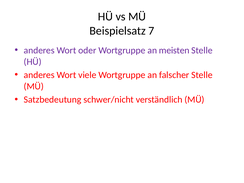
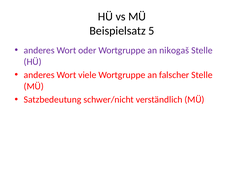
7: 7 -> 5
meisten: meisten -> nikogaš
